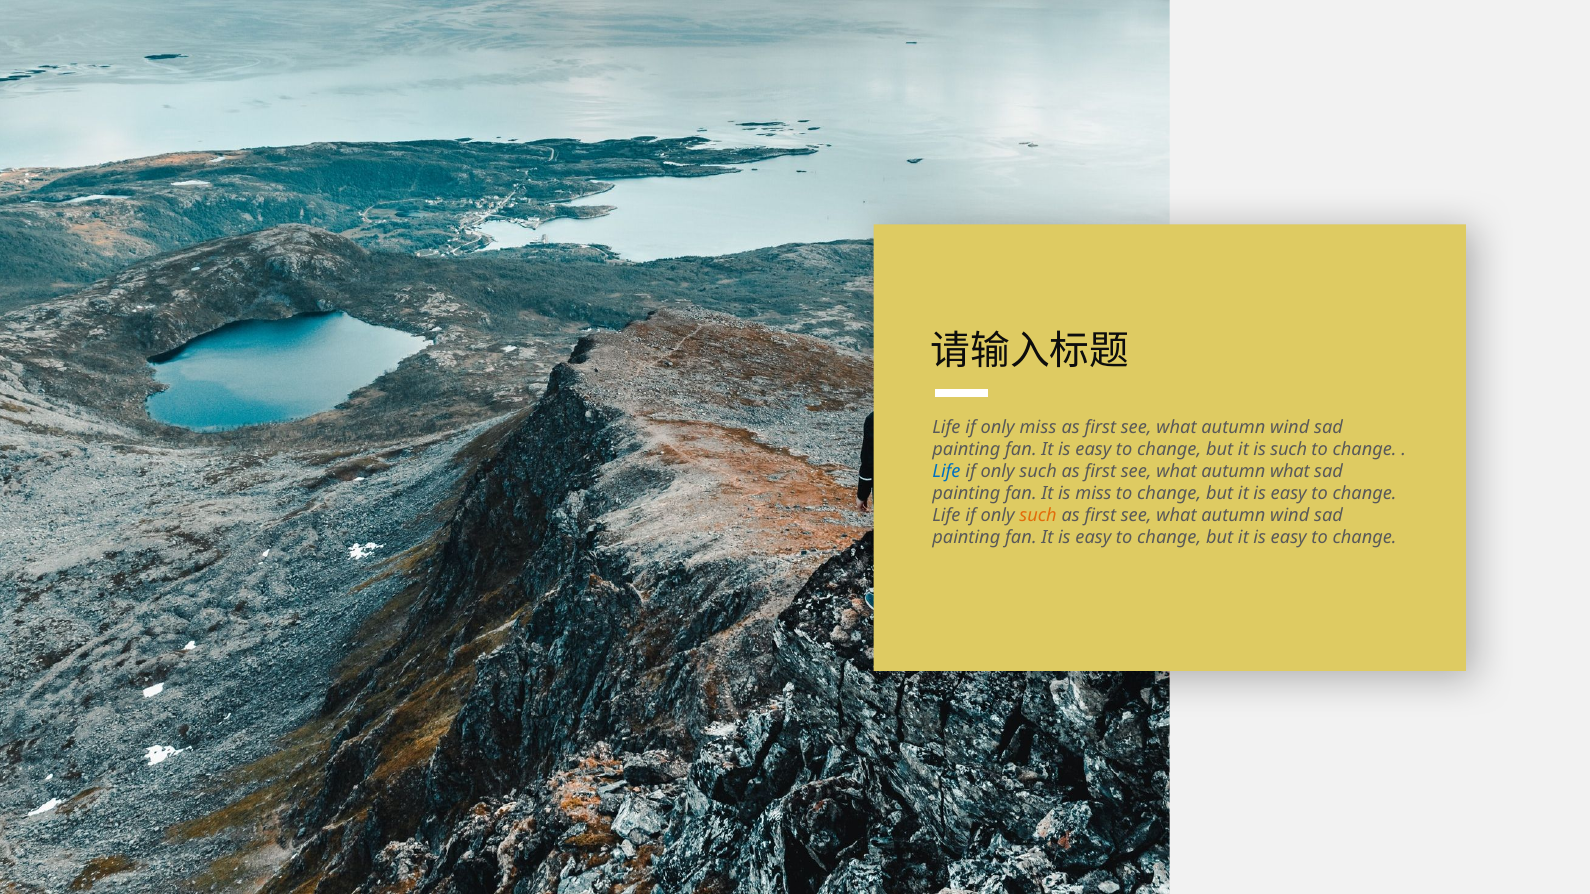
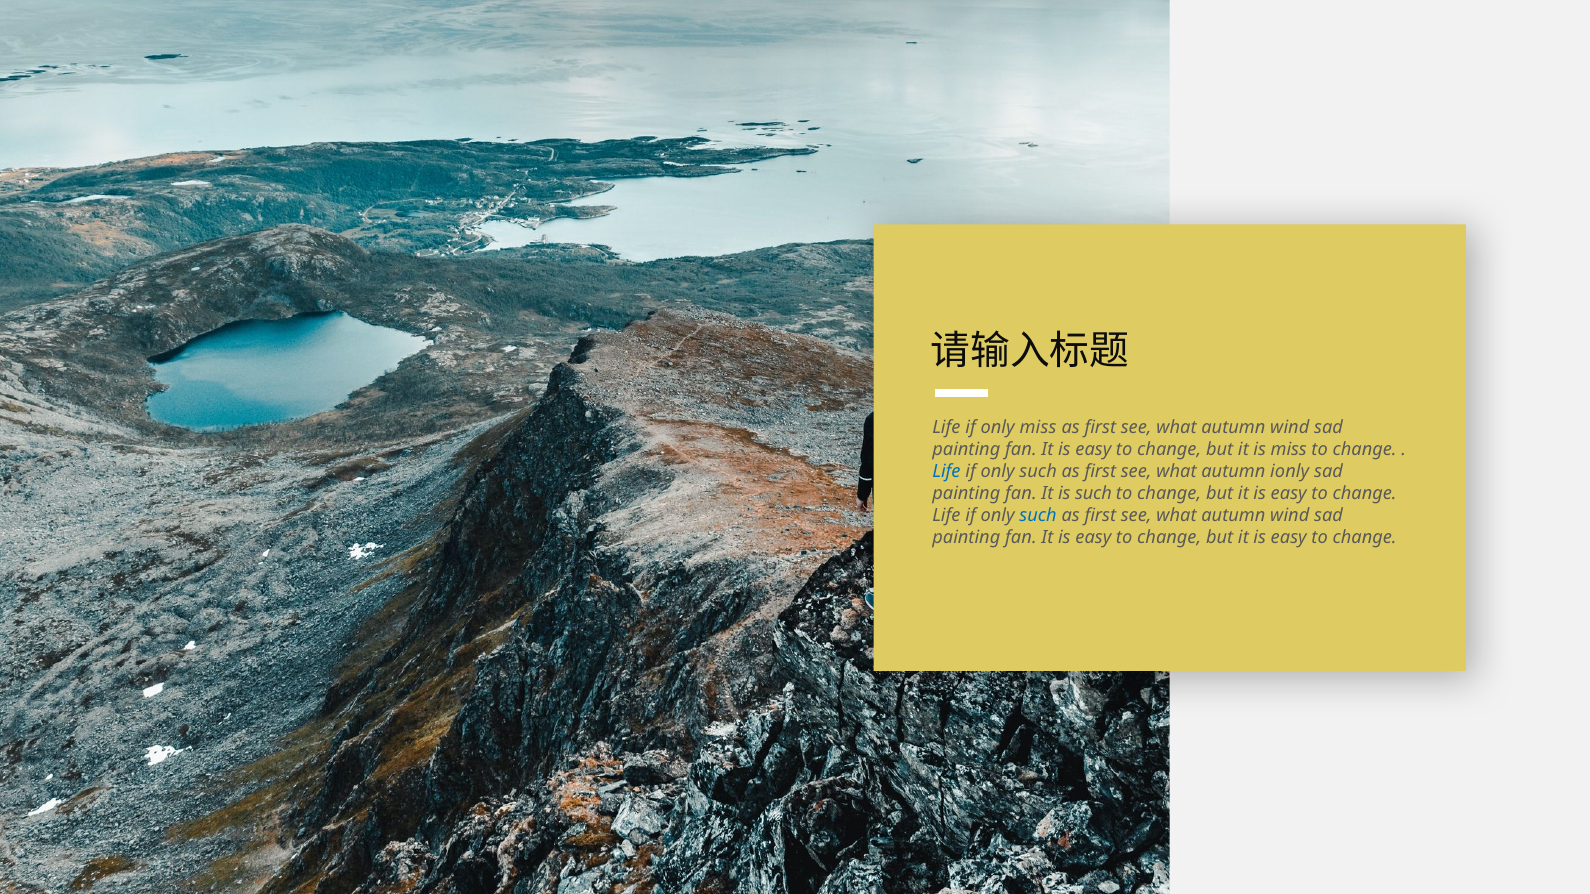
is such: such -> miss
autumn what: what -> ionly
is miss: miss -> such
such at (1038, 515) colour: orange -> blue
